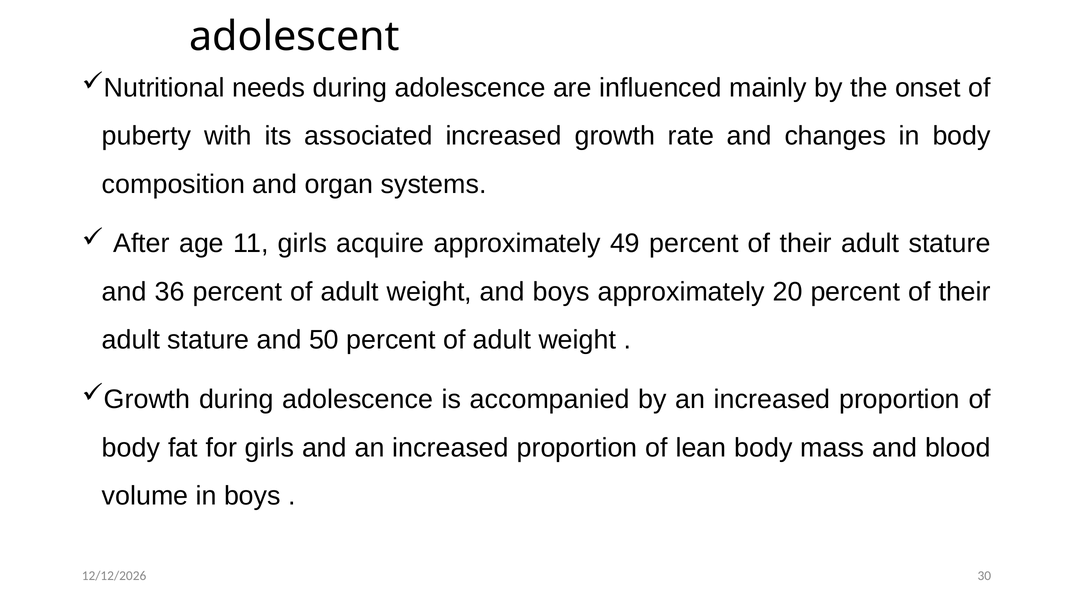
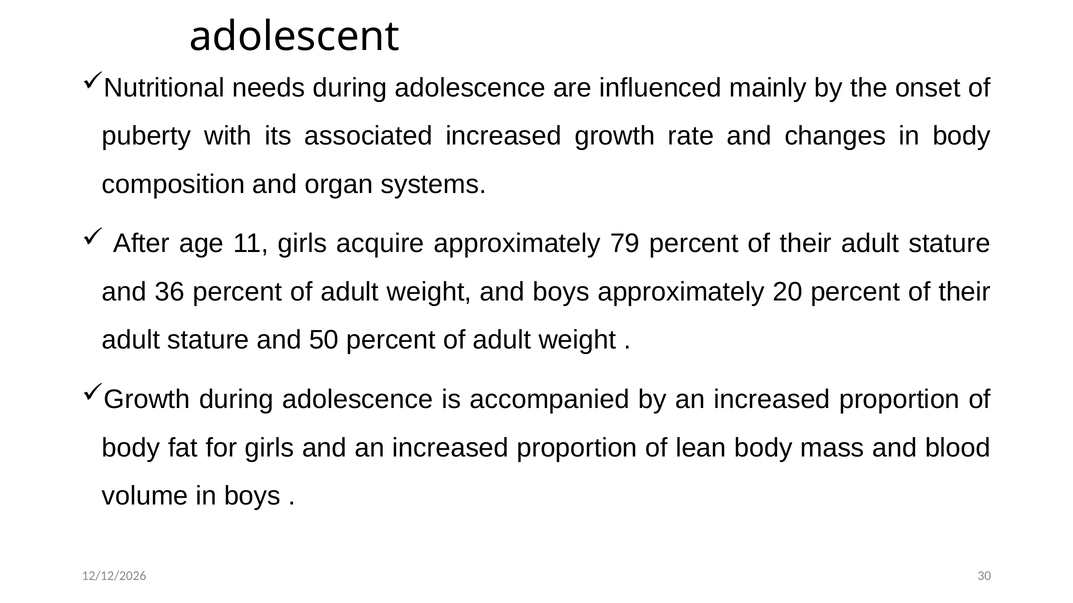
49: 49 -> 79
